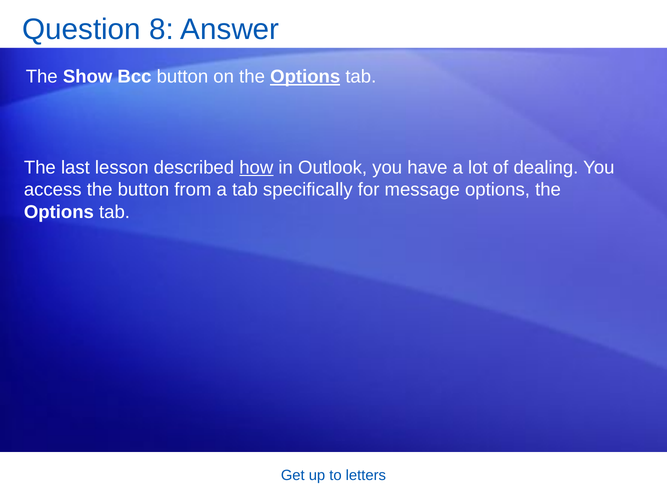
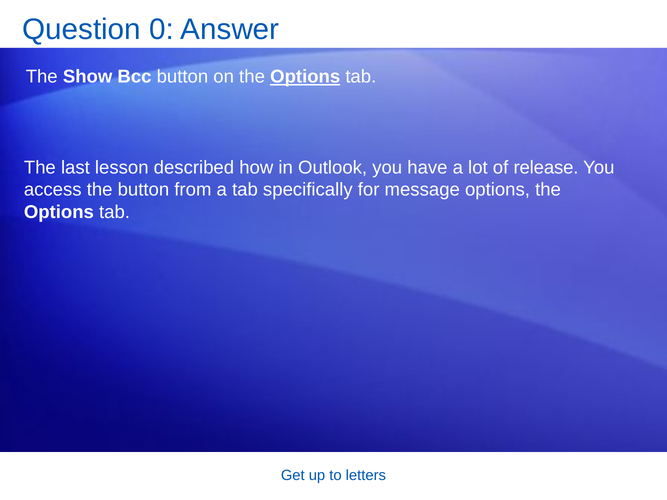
8: 8 -> 0
how underline: present -> none
dealing: dealing -> release
